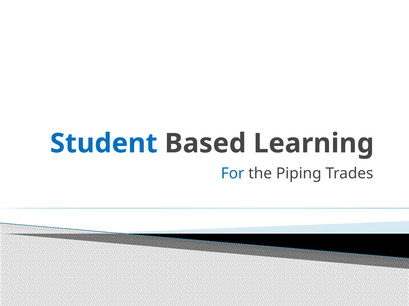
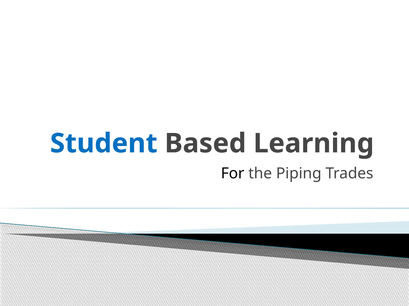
For colour: blue -> black
